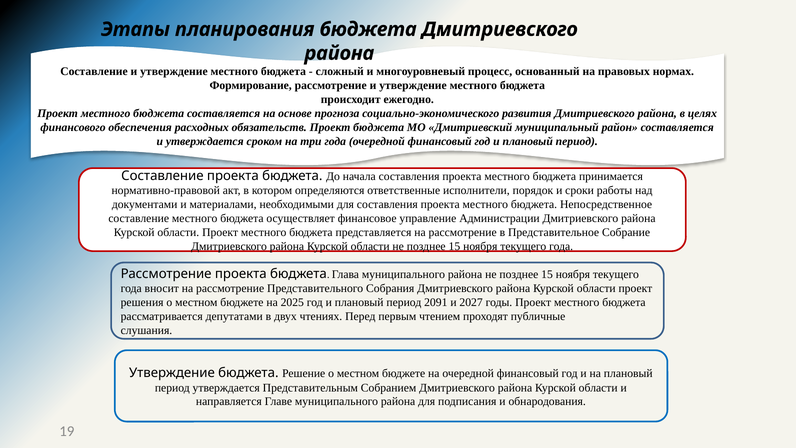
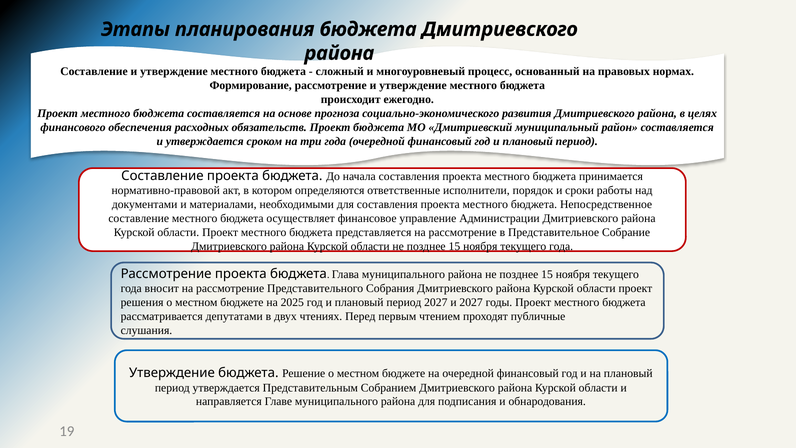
период 2091: 2091 -> 2027
